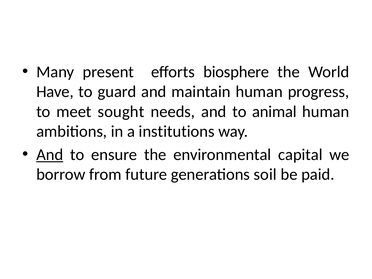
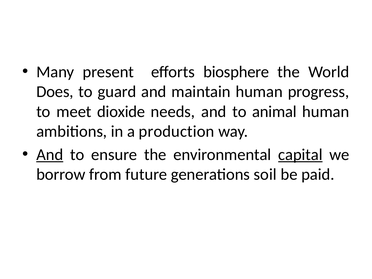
Have: Have -> Does
sought: sought -> dioxide
institutions: institutions -> production
capital underline: none -> present
